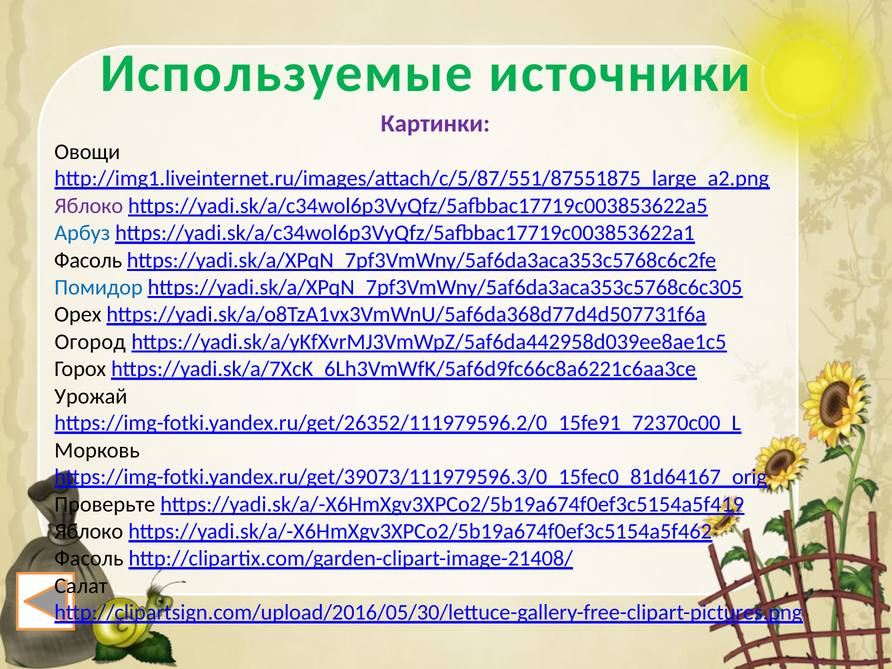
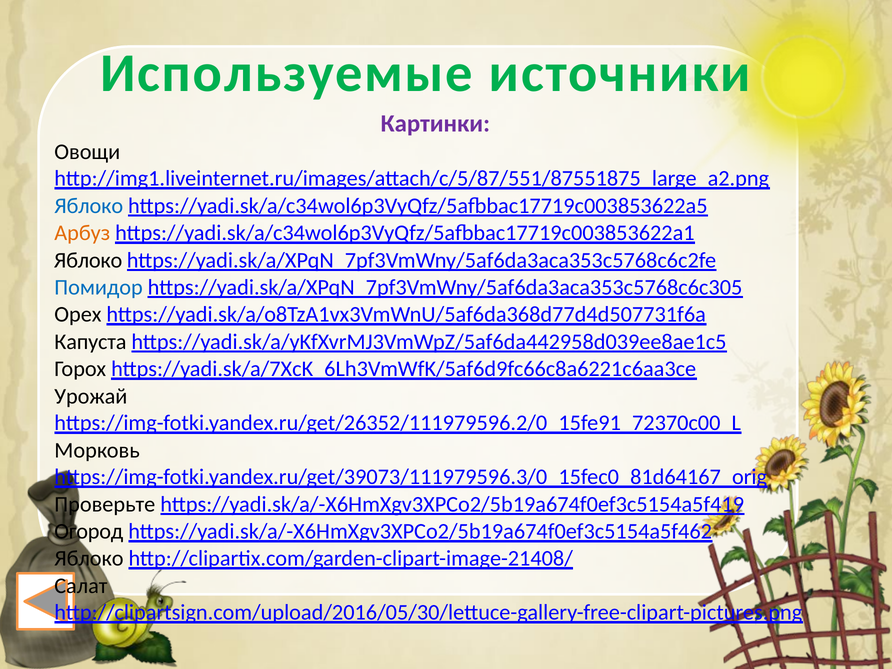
Яблоко at (89, 206) colour: purple -> blue
Арбуз colour: blue -> orange
Фасоль at (88, 260): Фасоль -> Яблоко
Огород: Огород -> Капуста
Яблоко at (89, 531): Яблоко -> Огород
Фасоль at (89, 559): Фасоль -> Яблоко
